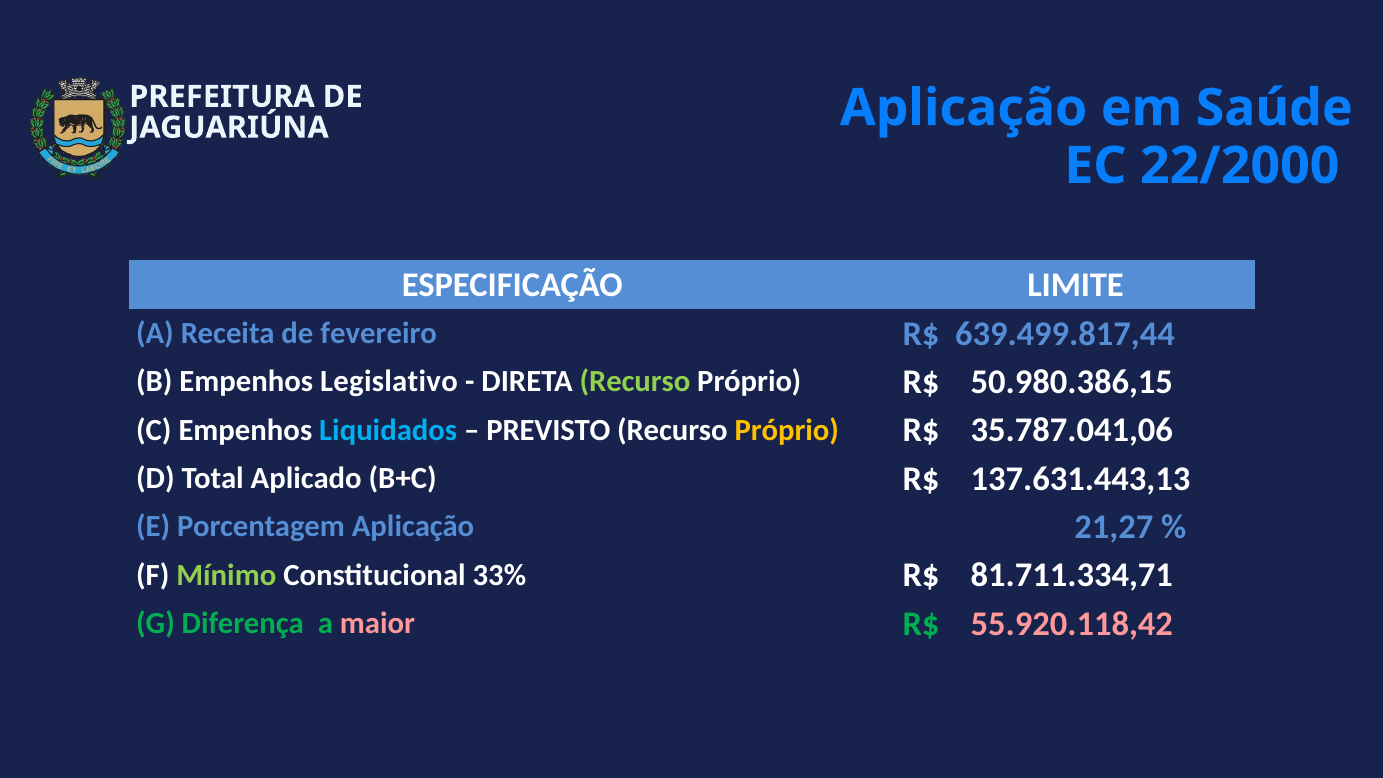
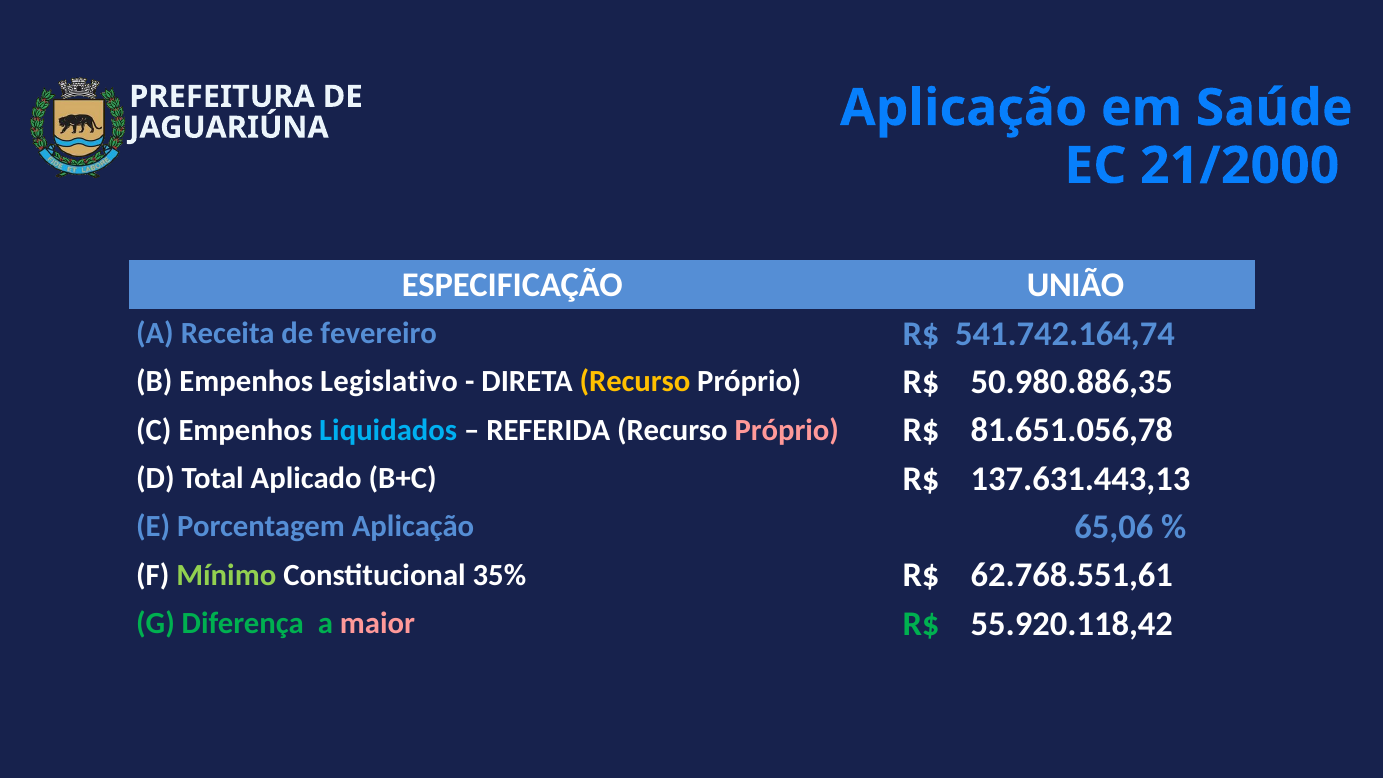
22/2000: 22/2000 -> 21/2000
LIMITE: LIMITE -> UNIÃO
639.499.817,44: 639.499.817,44 -> 541.742.164,74
Recurso at (635, 382) colour: light green -> yellow
50.980.386,15: 50.980.386,15 -> 50.980.886,35
PREVISTO: PREVISTO -> REFERIDA
Próprio at (787, 430) colour: yellow -> pink
35.787.041,06: 35.787.041,06 -> 81.651.056,78
21,27: 21,27 -> 65,06
33%: 33% -> 35%
81.711.334,71: 81.711.334,71 -> 62.768.551,61
55.920.118,42 colour: pink -> white
